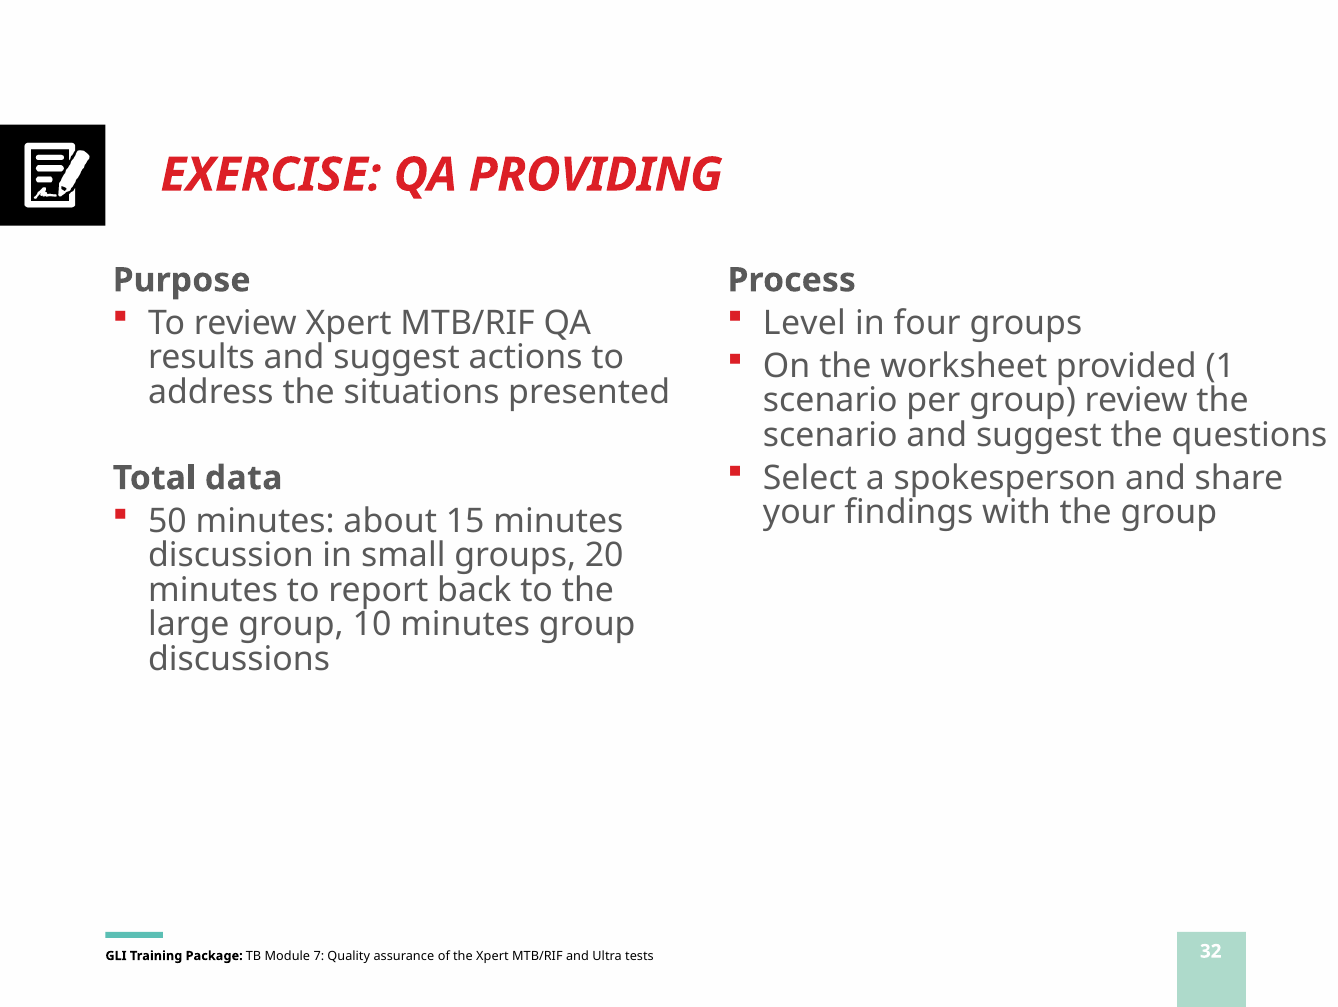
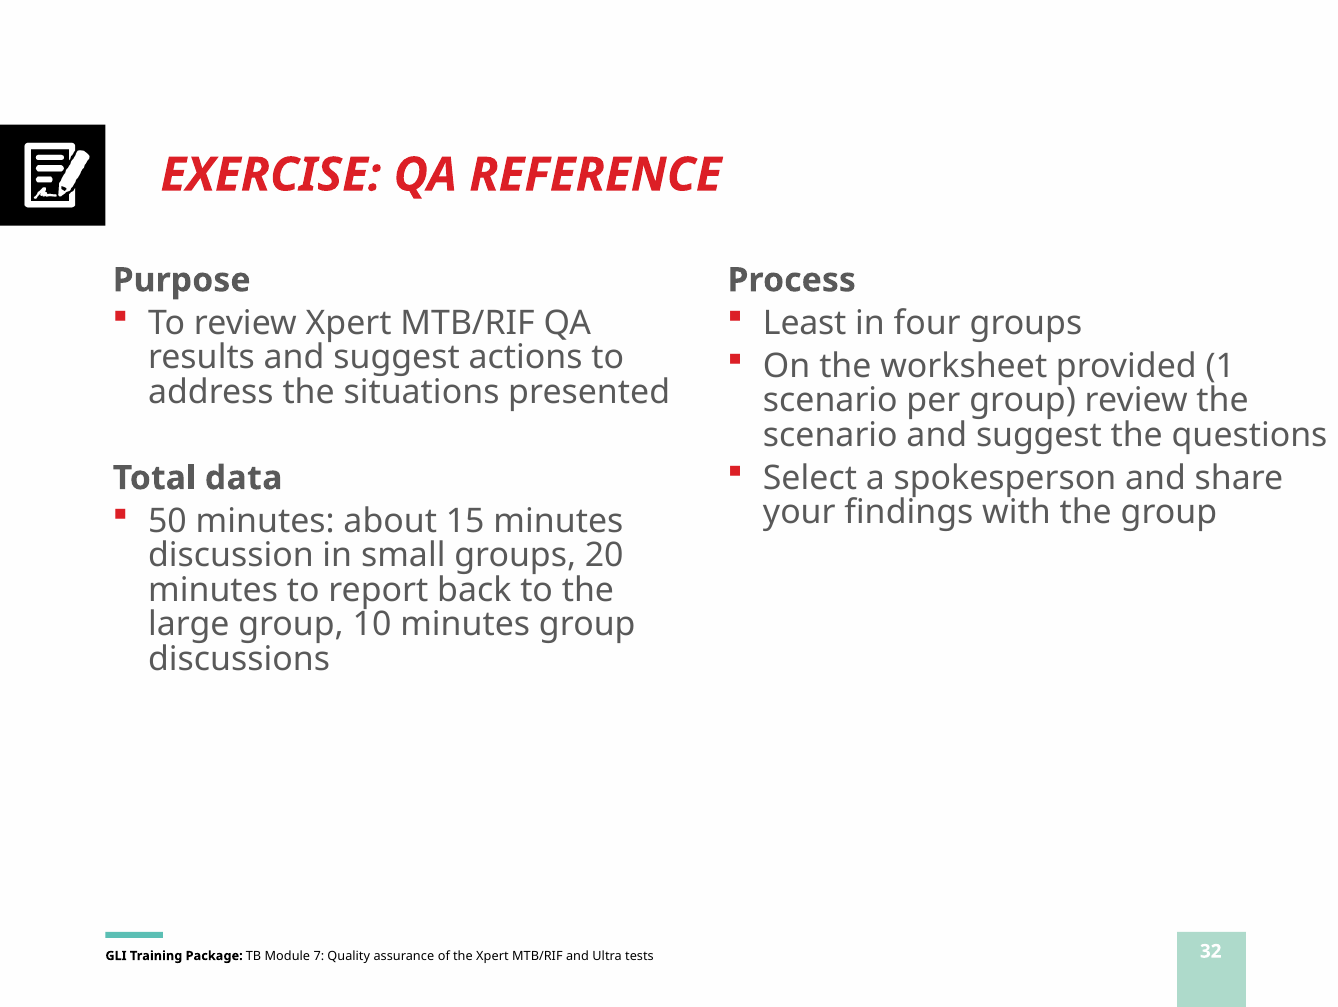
PROVIDING: PROVIDING -> REFERENCE
Level: Level -> Least
